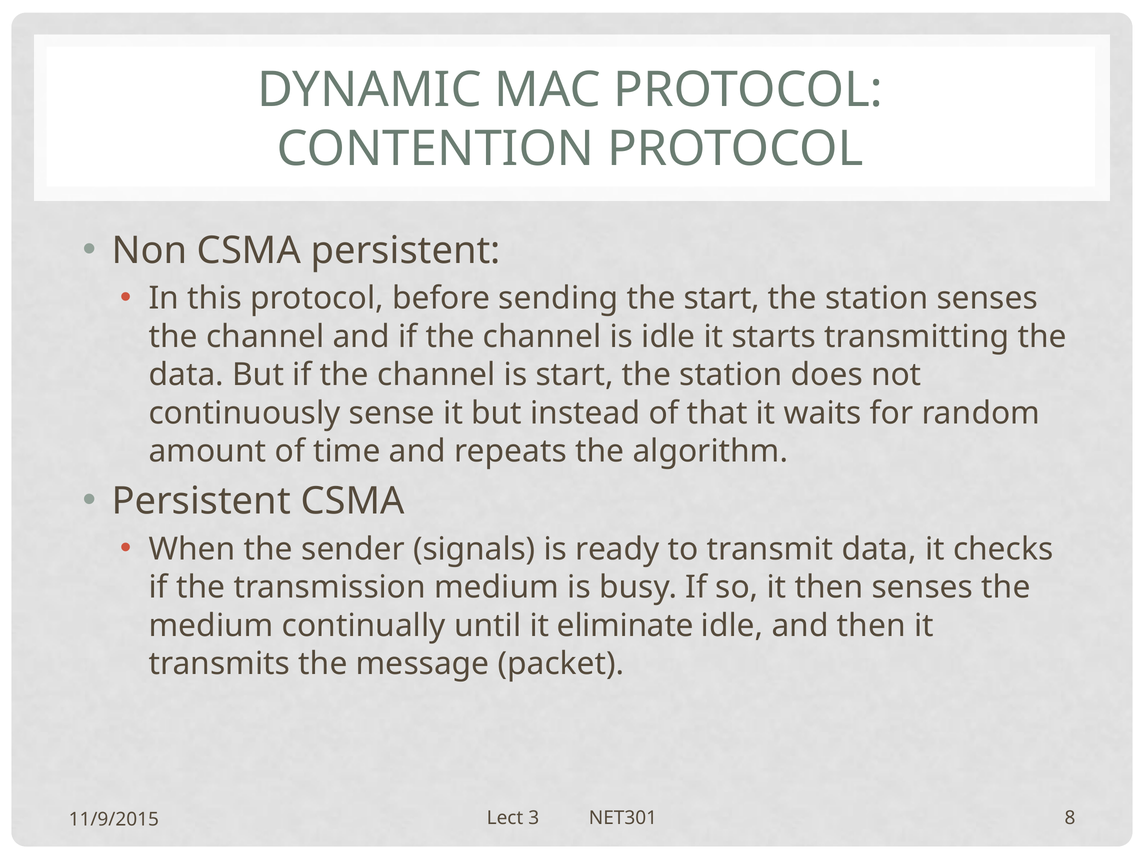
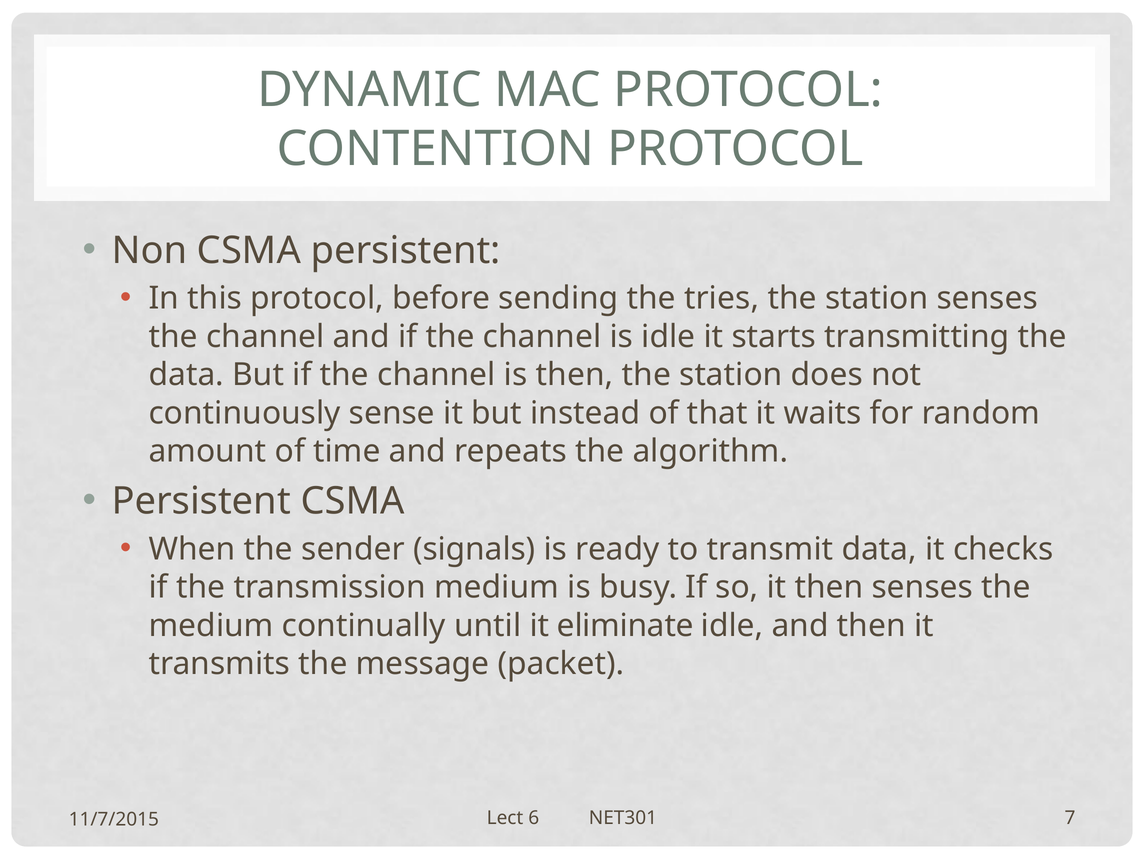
the start: start -> tries
is start: start -> then
3: 3 -> 6
8: 8 -> 7
11/9/2015: 11/9/2015 -> 11/7/2015
